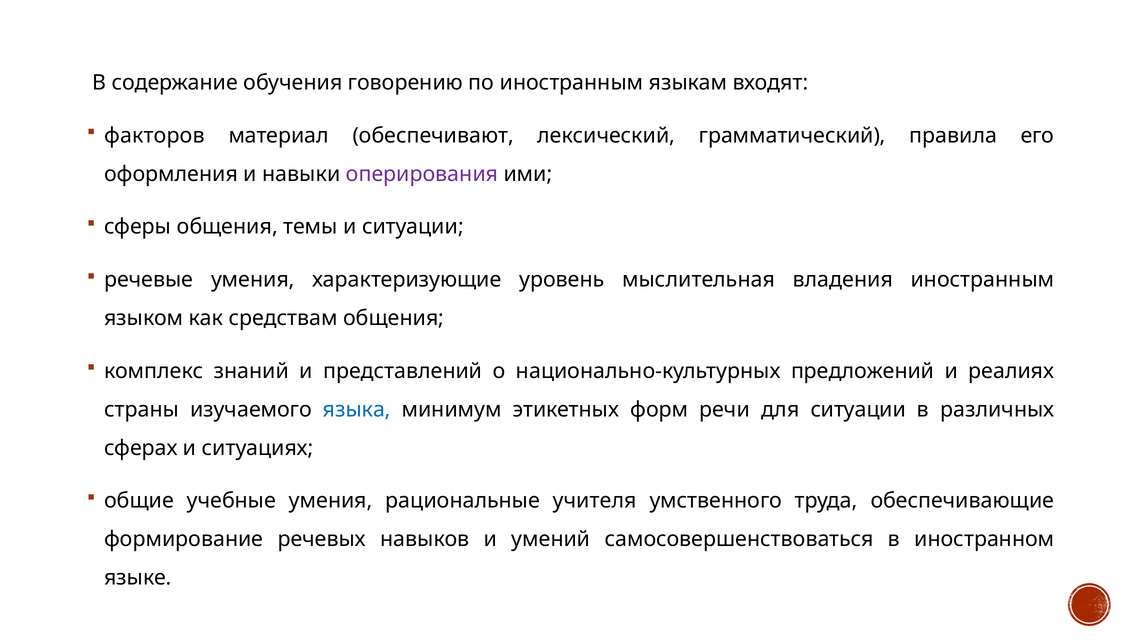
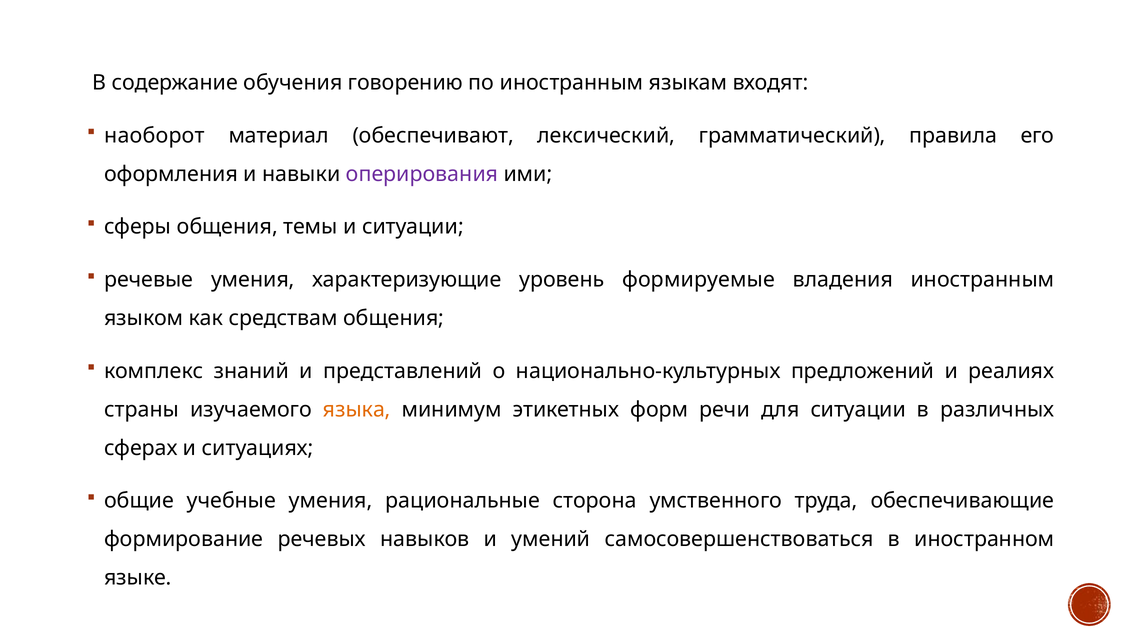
факторов: факторов -> наоборот
мыслительная: мыслительная -> формируемые
языка colour: blue -> orange
учителя: учителя -> сторона
